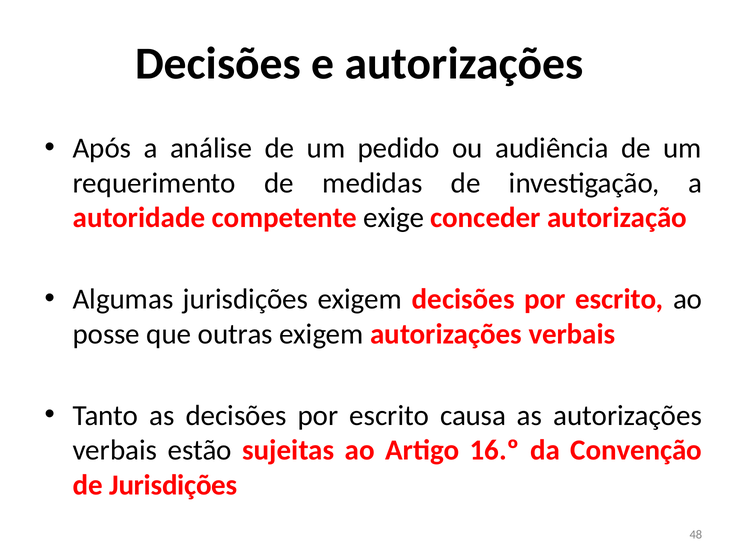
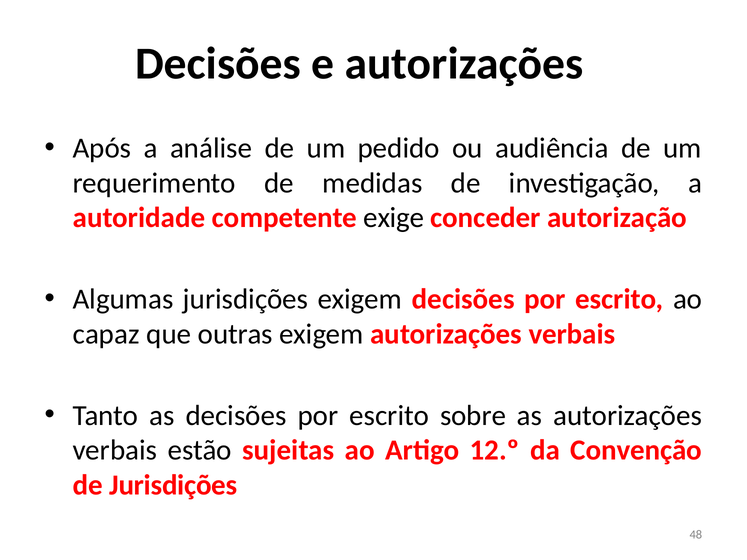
posse: posse -> capaz
causa: causa -> sobre
16.º: 16.º -> 12.º
